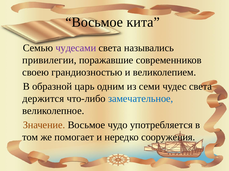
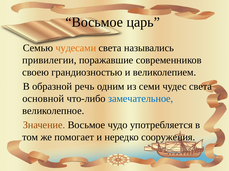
кита: кита -> царь
чудесами colour: purple -> orange
царь: царь -> речь
держится: держится -> основной
